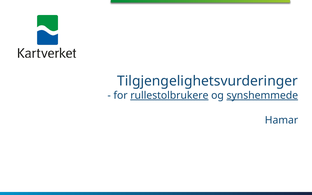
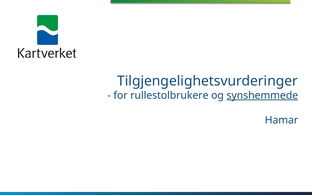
rullestolbrukere underline: present -> none
